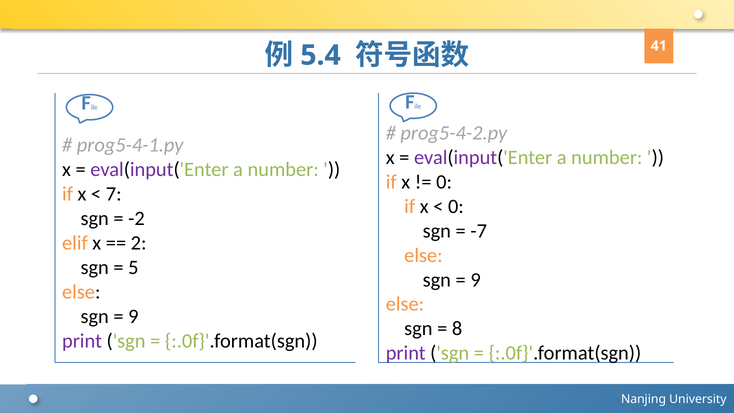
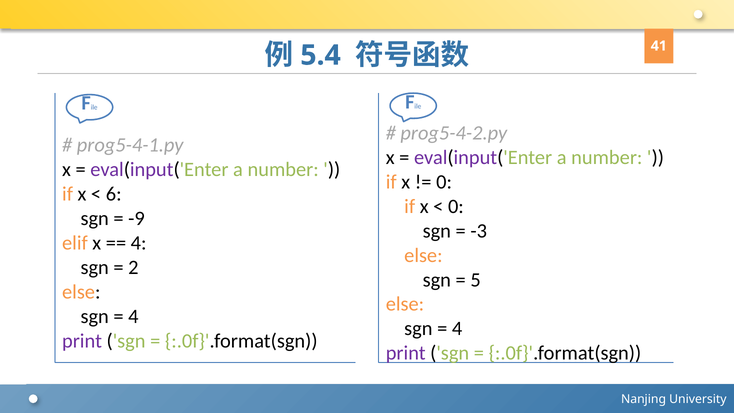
7: 7 -> 6
-2: -2 -> -9
-7: -7 -> -3
2 at (139, 243): 2 -> 4
5: 5 -> 2
9 at (476, 280): 9 -> 5
9 at (133, 316): 9 -> 4
8 at (457, 329): 8 -> 4
